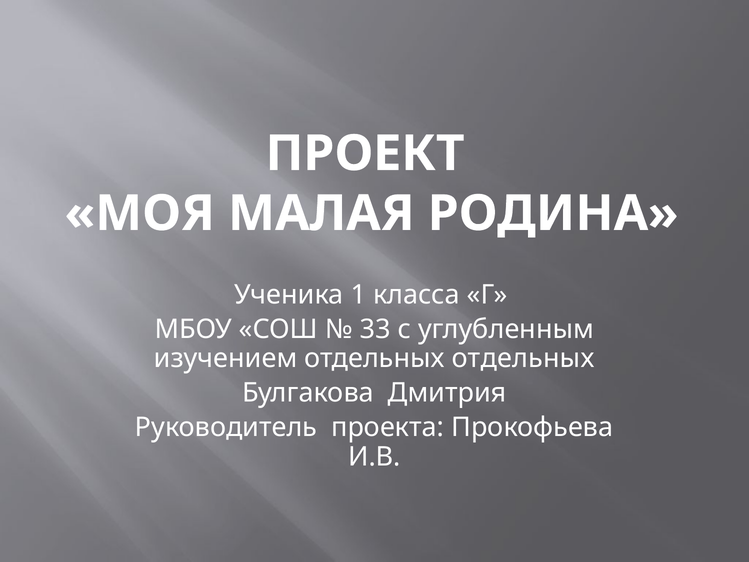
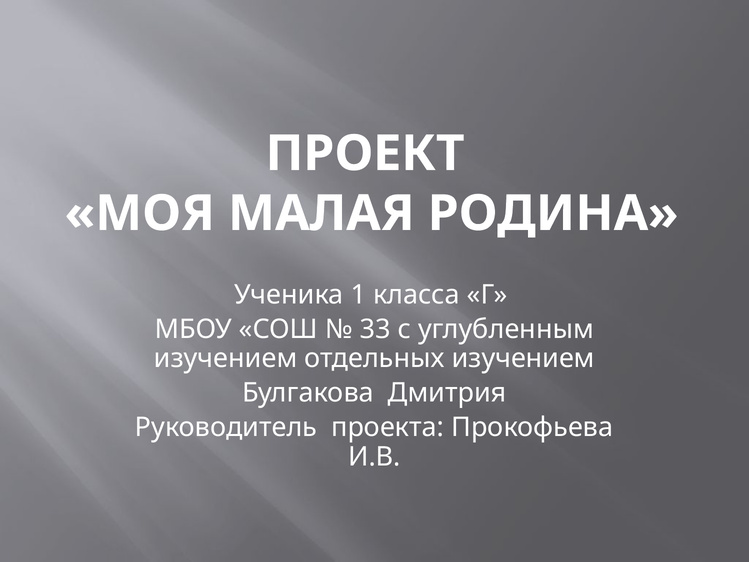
отдельных отдельных: отдельных -> изучением
